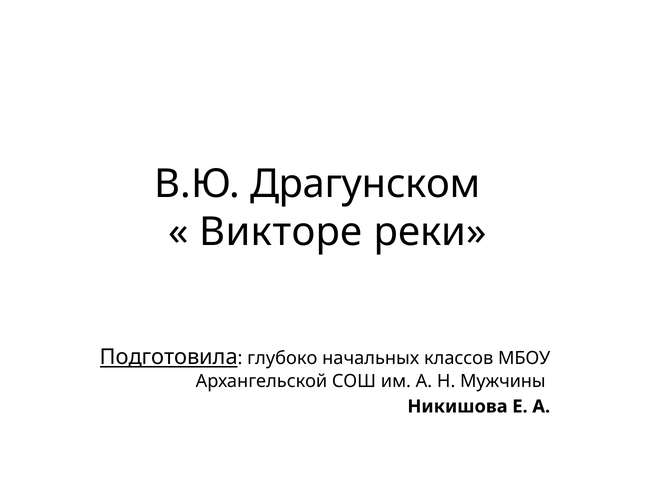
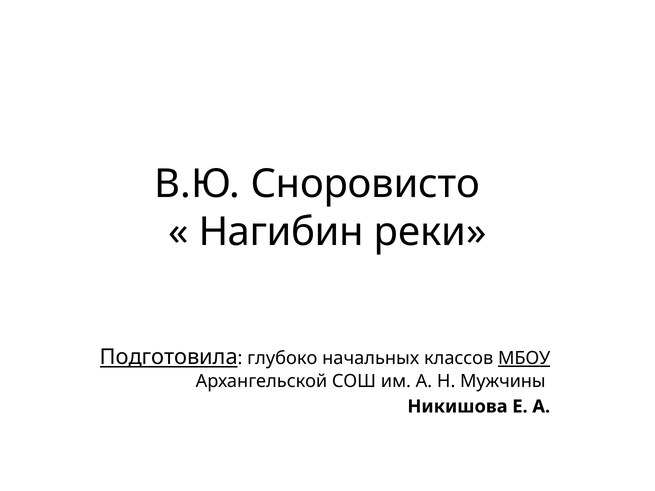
Драгунском: Драгунском -> Сноровисто
Викторе: Викторе -> Нагибин
МБОУ underline: none -> present
